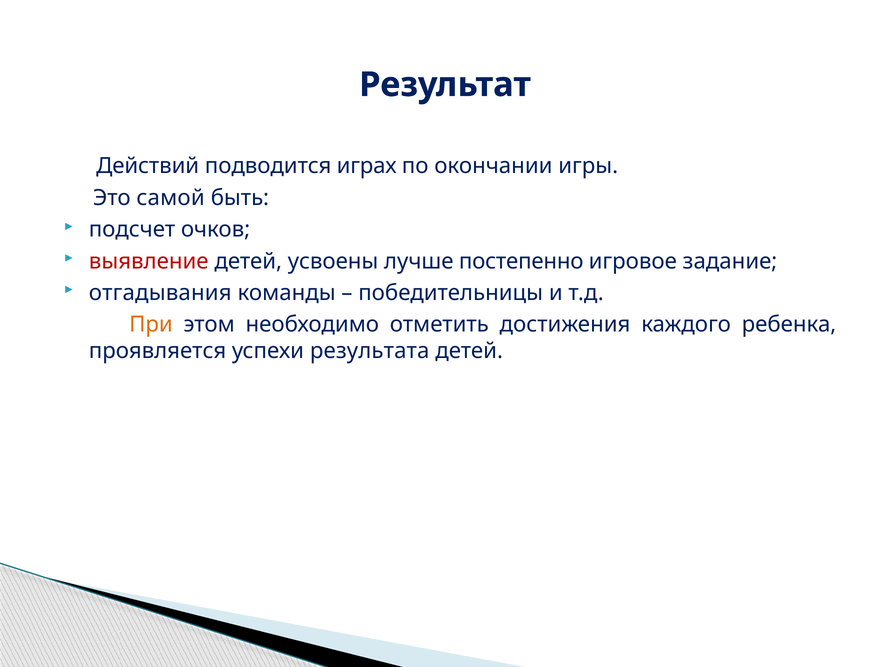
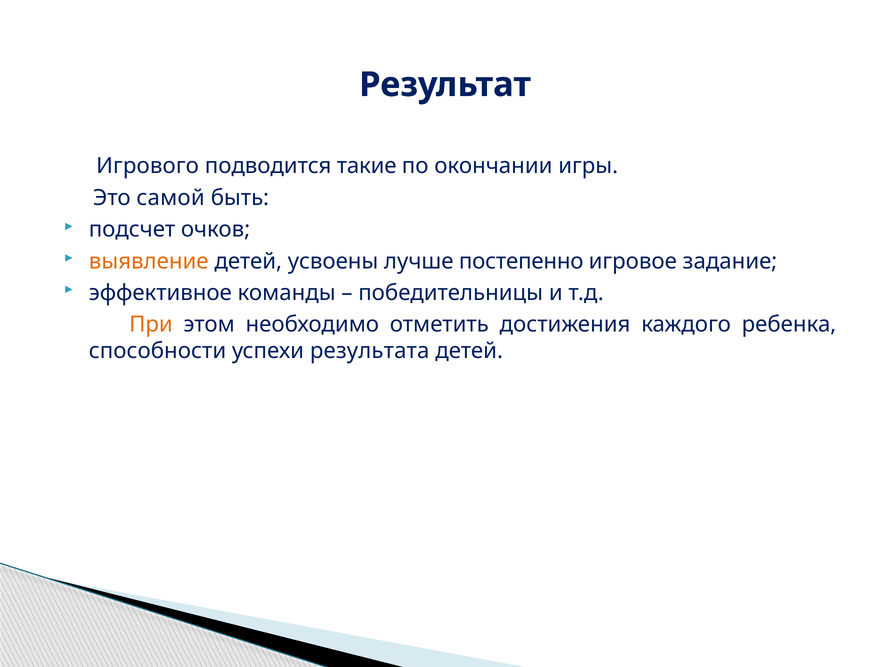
Действий: Действий -> Игрового
играх: играх -> такие
выявление colour: red -> orange
отгадывания: отгадывания -> эффективное
проявляется: проявляется -> способности
